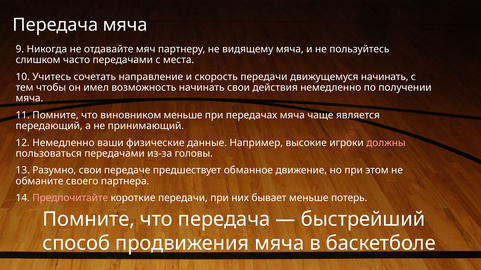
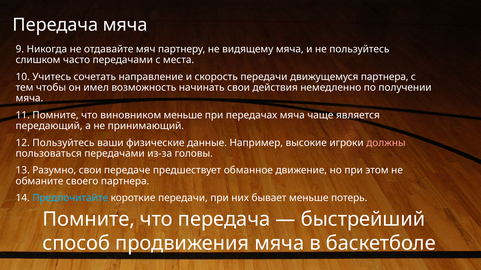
движущемуся начинать: начинать -> партнера
12 Немедленно: Немедленно -> Пользуйтесь
Предпочитайте colour: pink -> light blue
